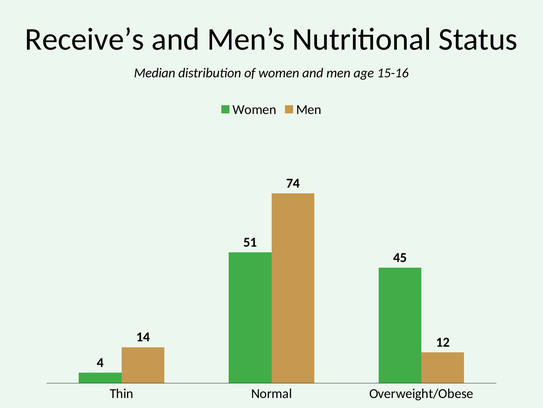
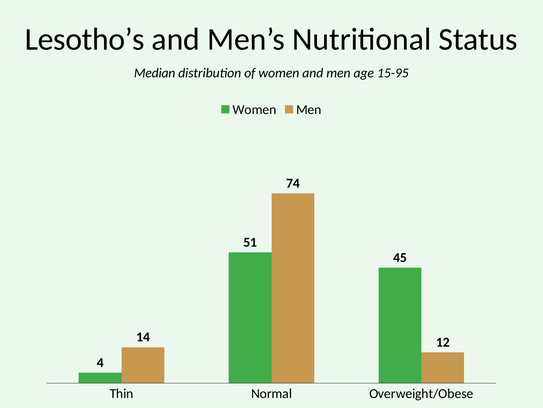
Receive’s: Receive’s -> Lesotho’s
15-16: 15-16 -> 15-95
